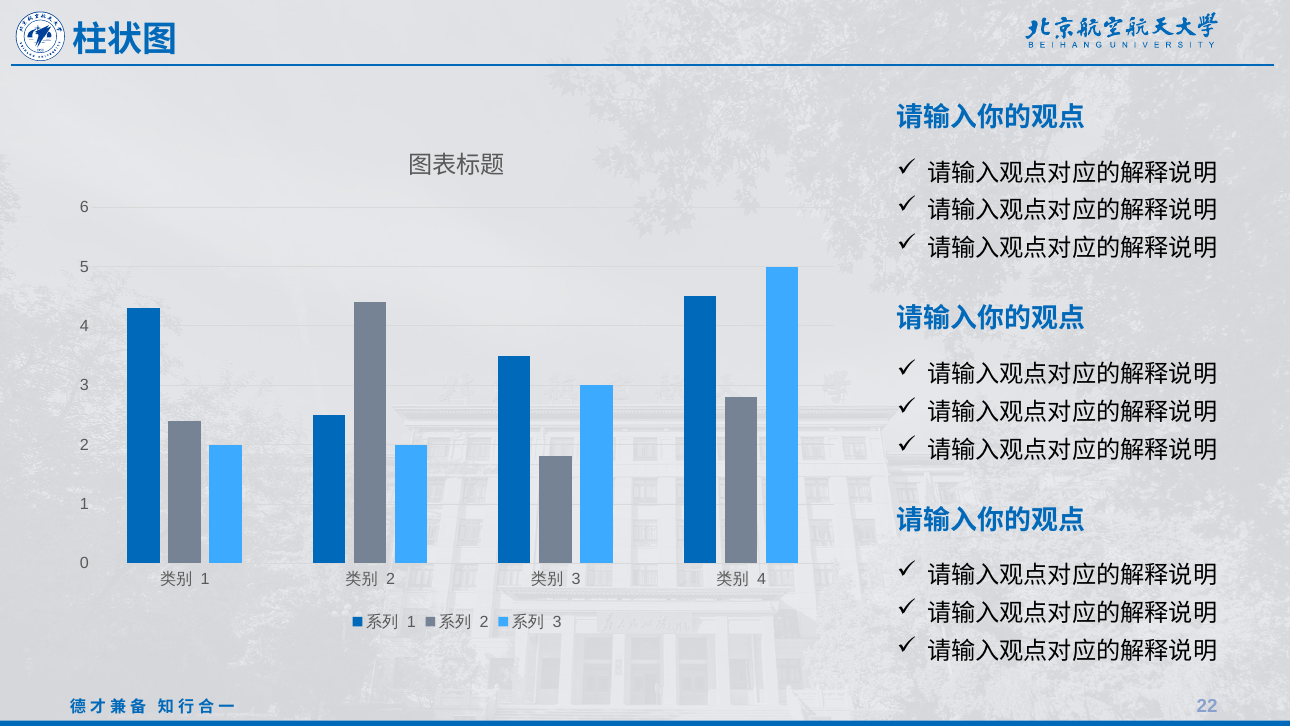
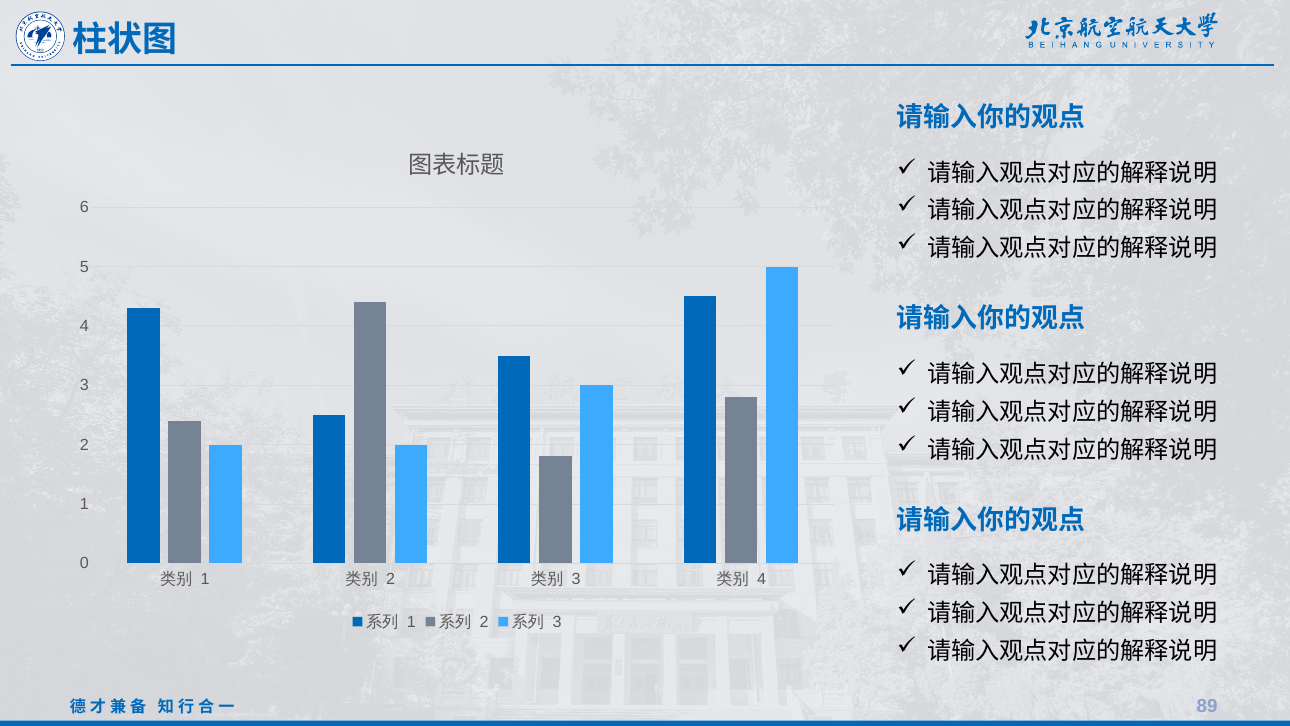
22: 22 -> 89
